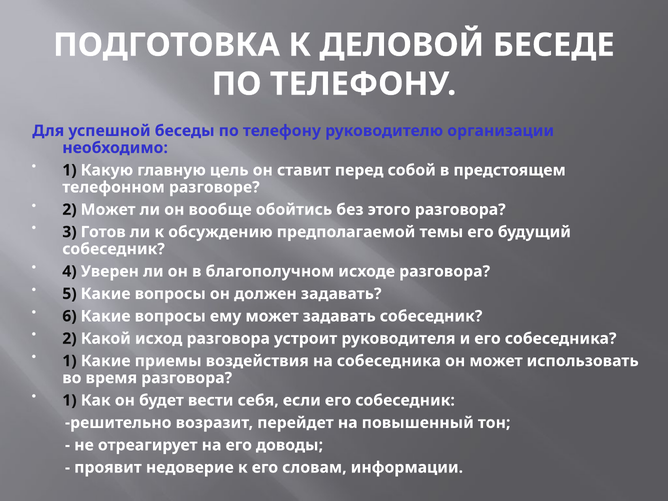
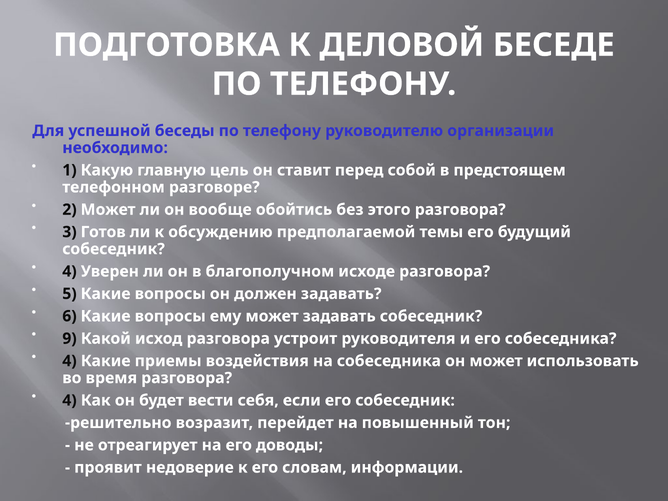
2 at (69, 339): 2 -> 9
1 at (69, 361): 1 -> 4
1 at (69, 400): 1 -> 4
